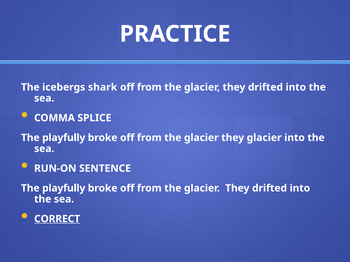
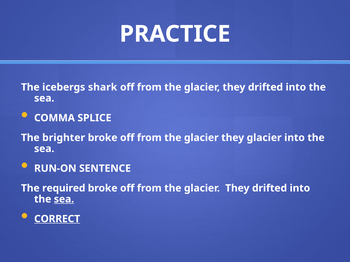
playfully at (64, 138): playfully -> brighter
playfully at (64, 188): playfully -> required
sea at (64, 200) underline: none -> present
